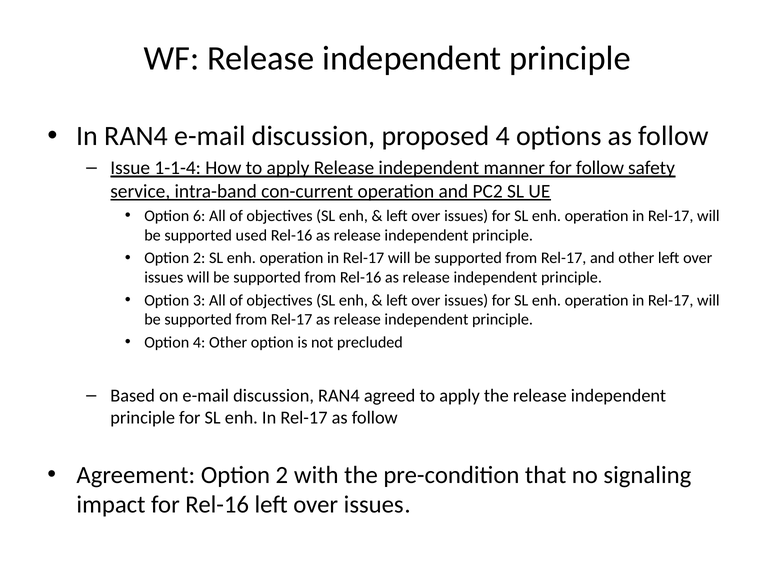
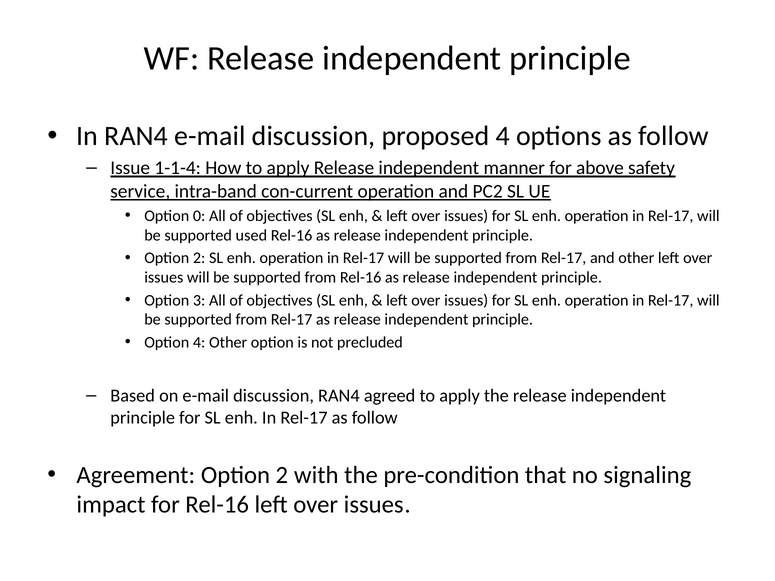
for follow: follow -> above
6: 6 -> 0
